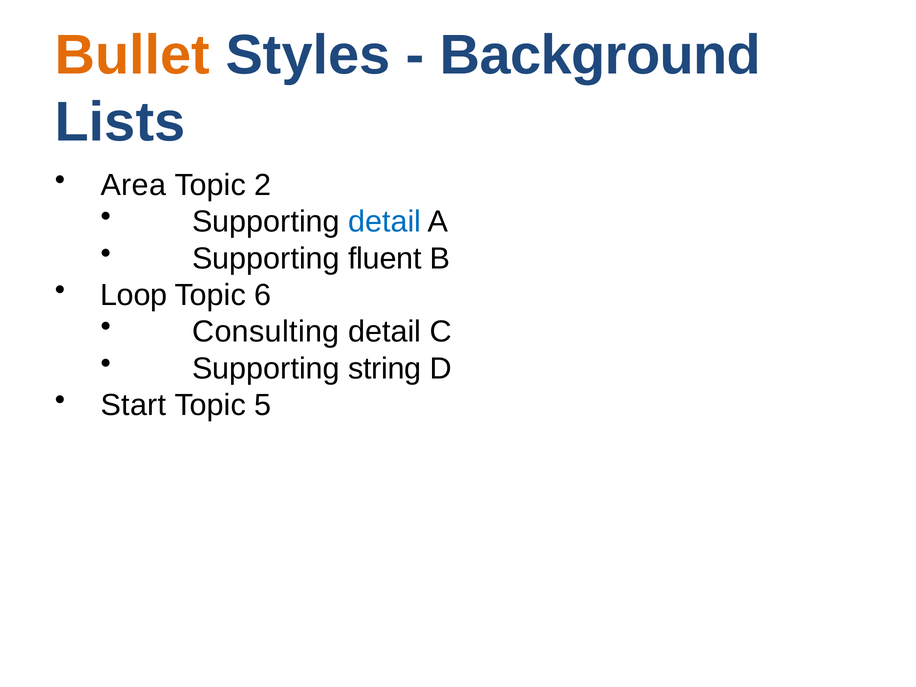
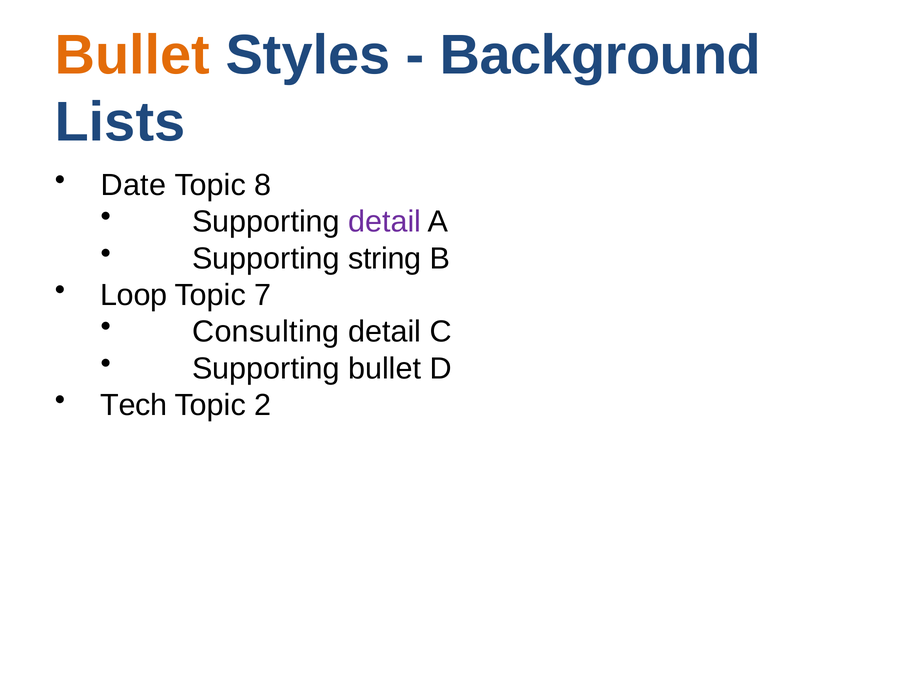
Area: Area -> Date
2: 2 -> 8
detail at (385, 222) colour: blue -> purple
fluent: fluent -> string
6: 6 -> 7
Supporting string: string -> bullet
Start: Start -> Tech
5: 5 -> 2
